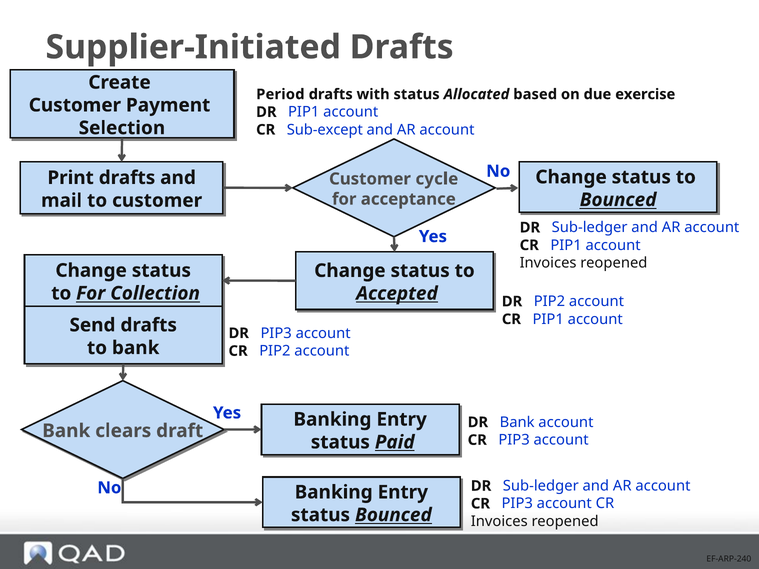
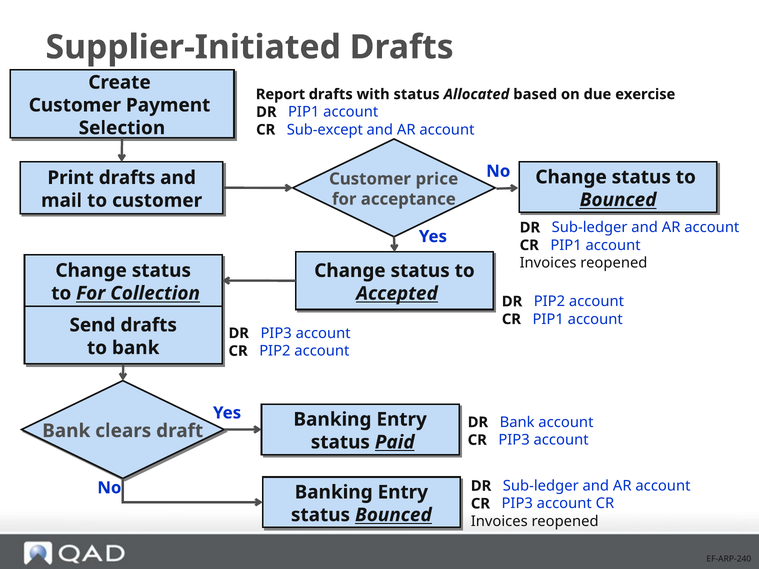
Period: Period -> Report
cycle: cycle -> price
